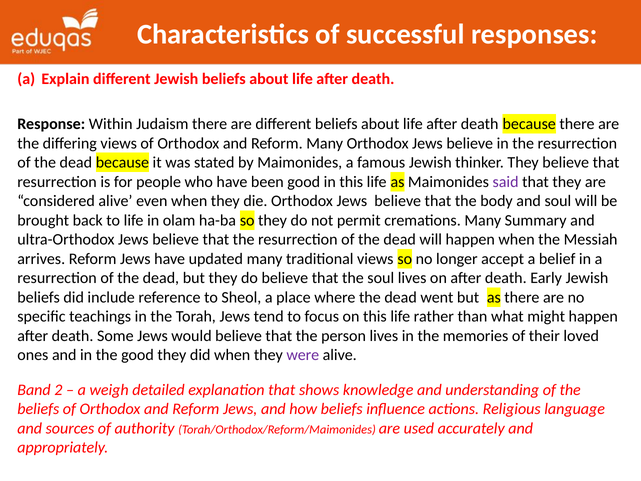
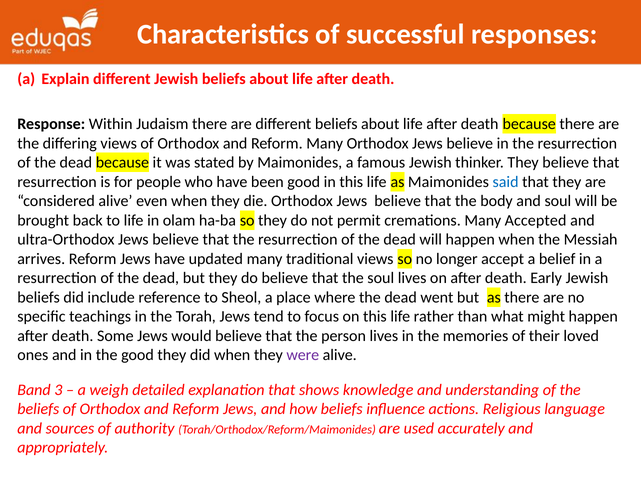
said colour: purple -> blue
Summary: Summary -> Accepted
2: 2 -> 3
